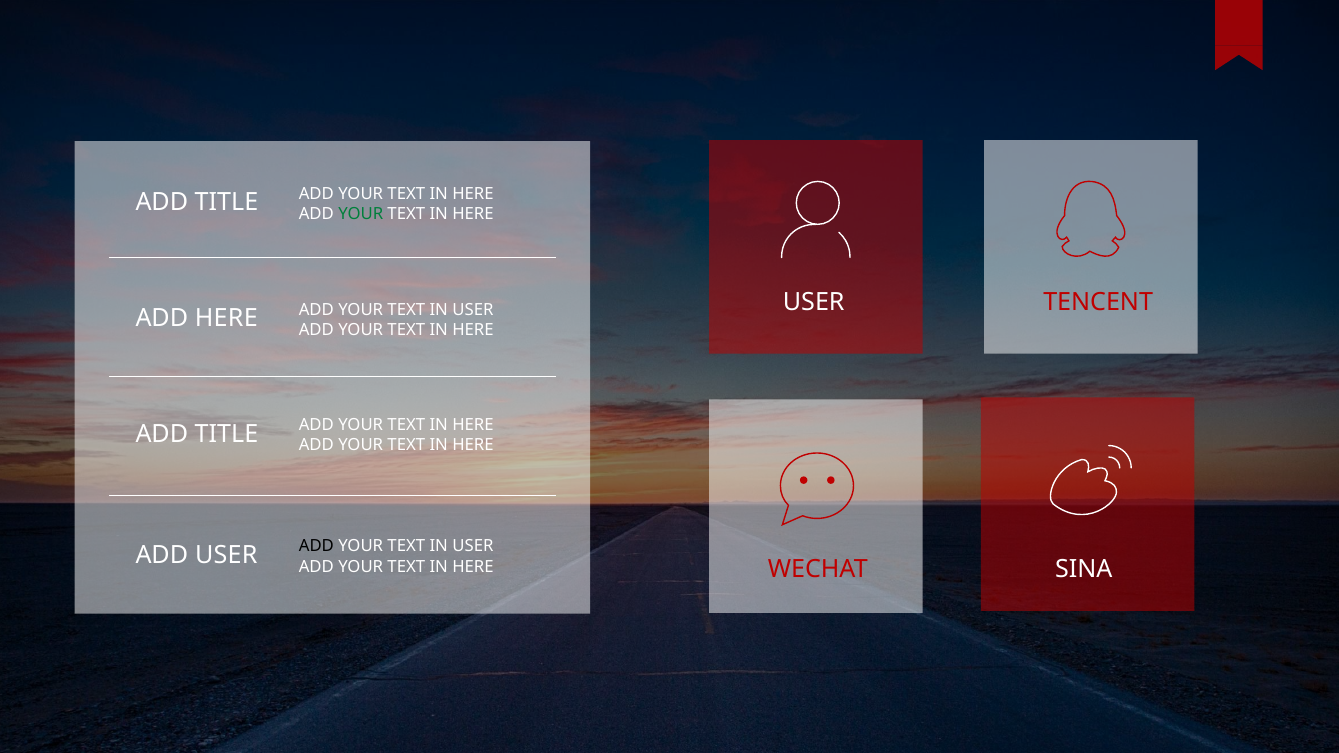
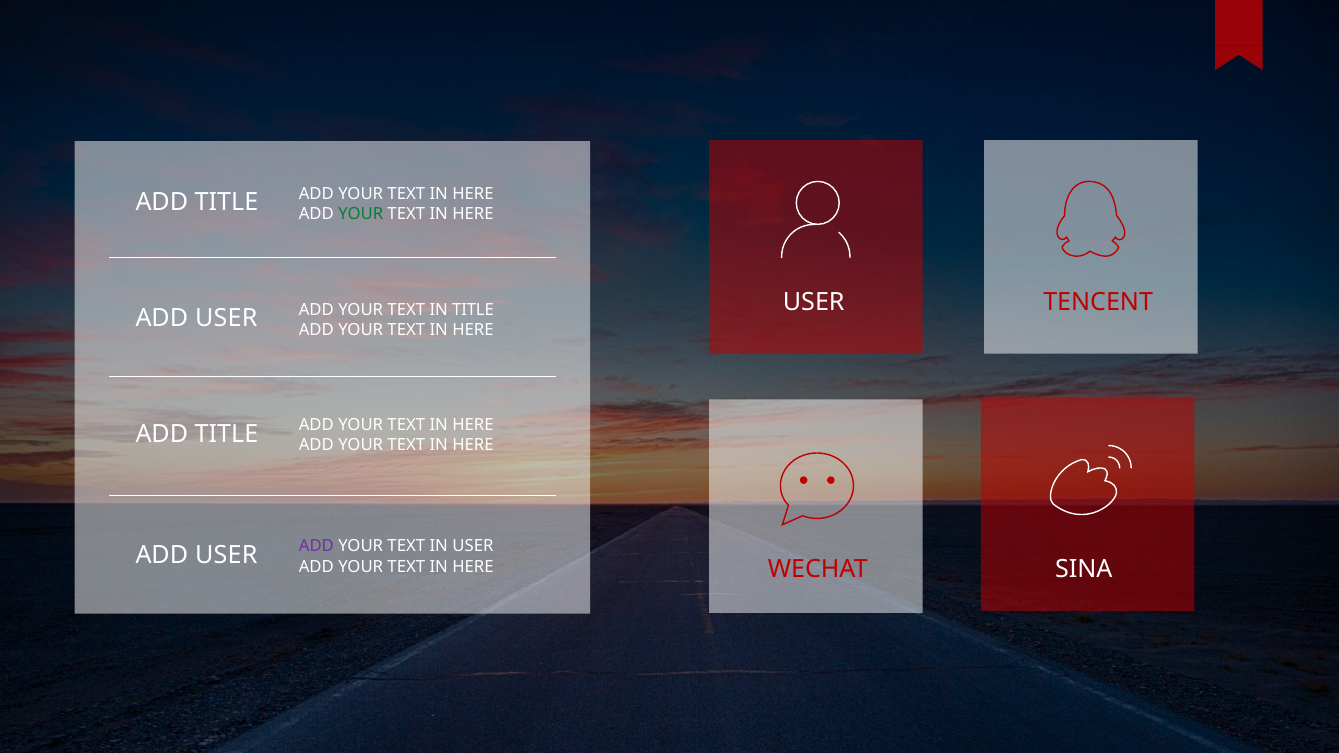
USER at (473, 310): USER -> TITLE
HERE at (226, 318): HERE -> USER
ADD at (316, 547) colour: black -> purple
